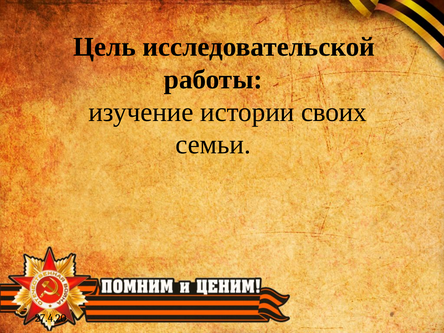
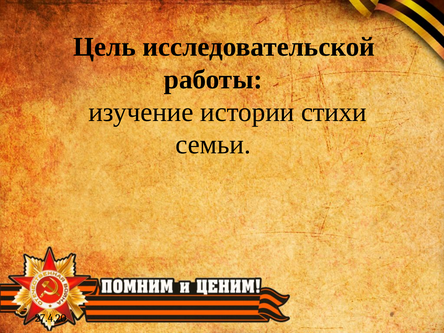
своих: своих -> стихи
